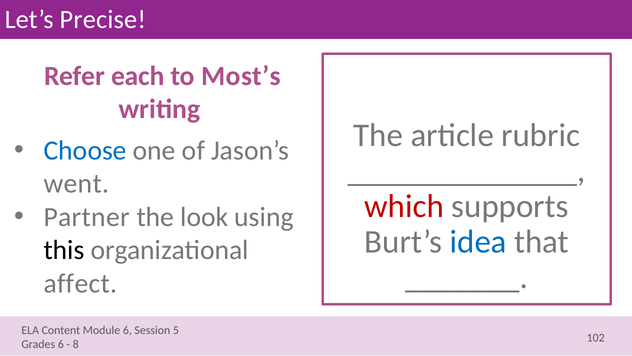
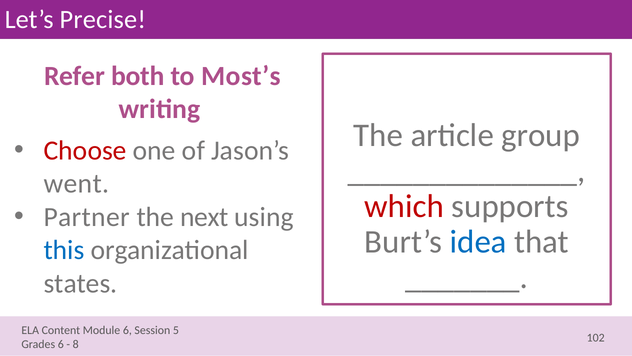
each: each -> both
rubric: rubric -> group
Choose colour: blue -> red
look: look -> next
this colour: black -> blue
affect: affect -> states
